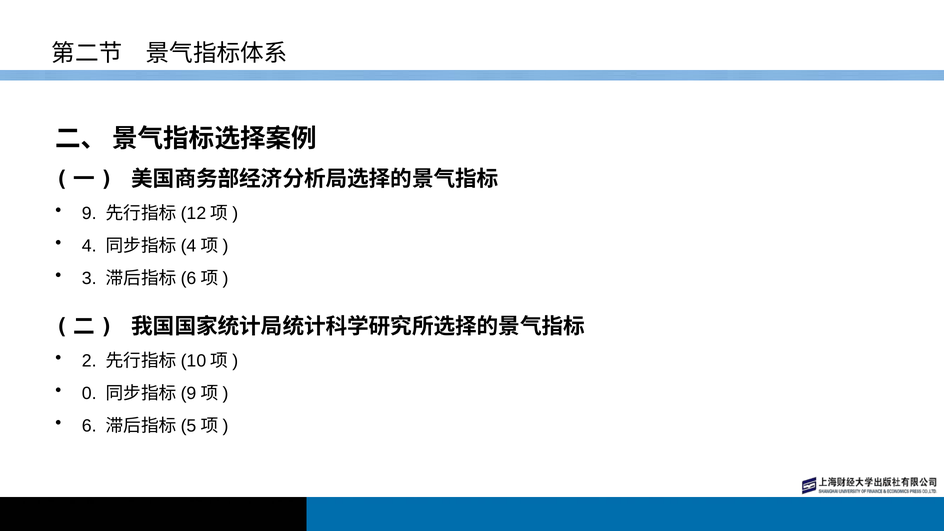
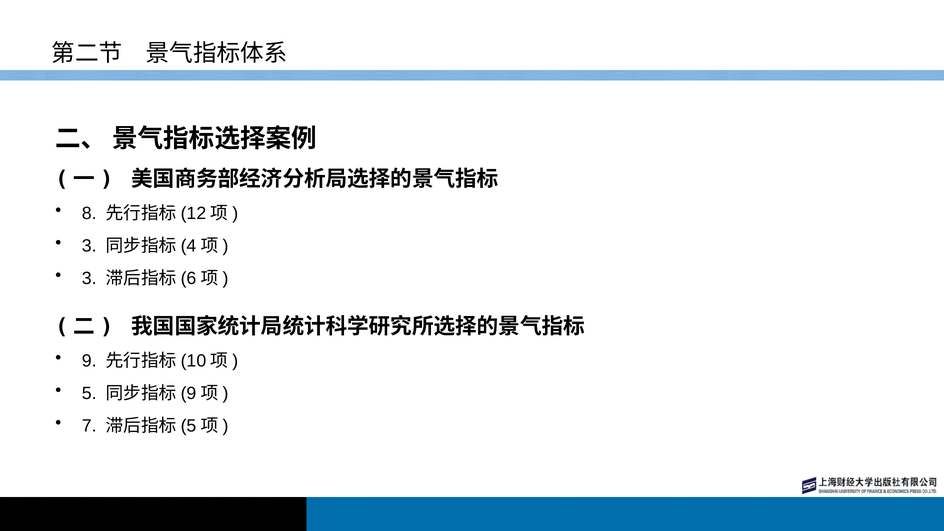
9: 9 -> 8
4 at (89, 246): 4 -> 3
2: 2 -> 9
0: 0 -> 5
6: 6 -> 7
